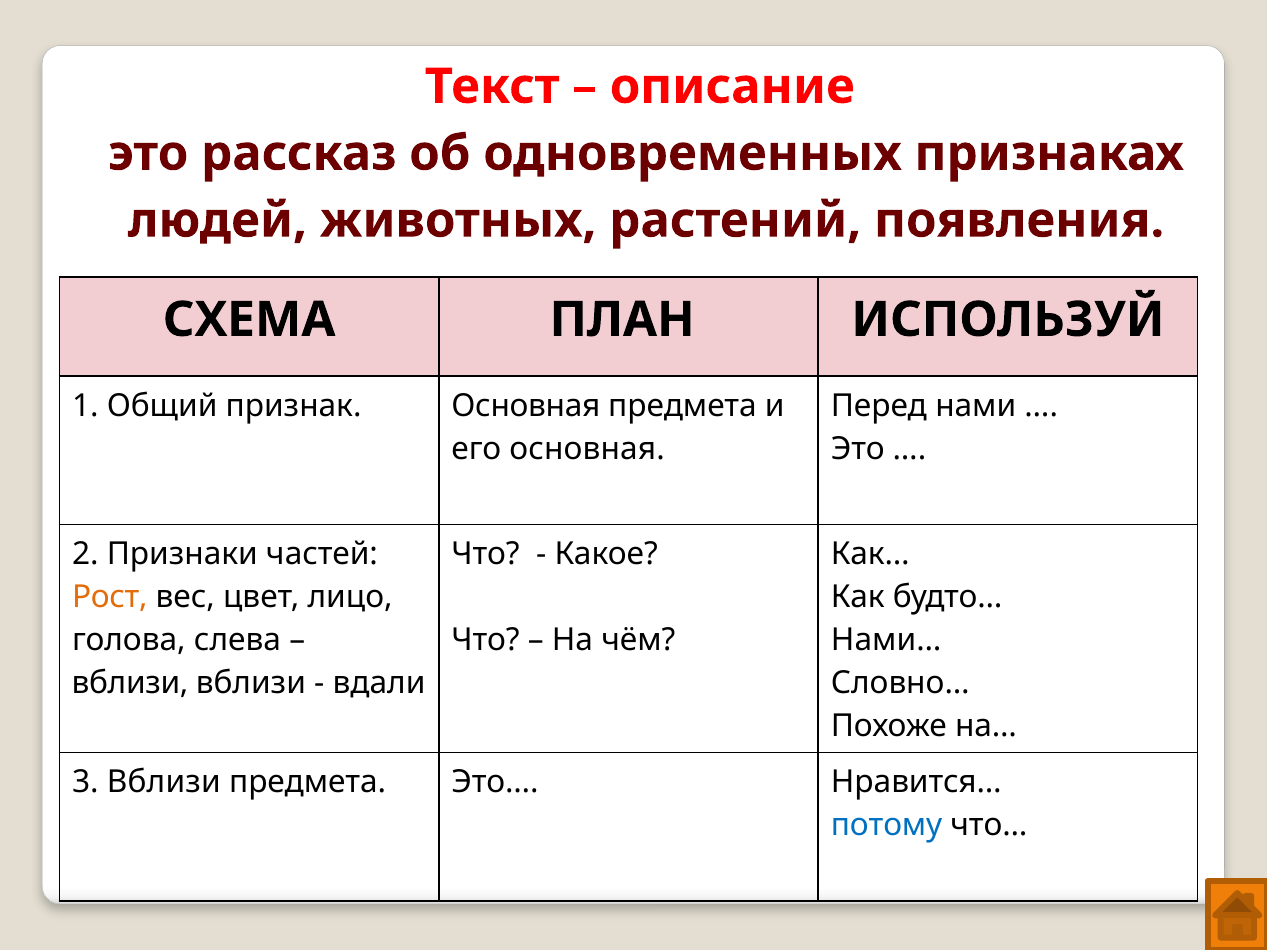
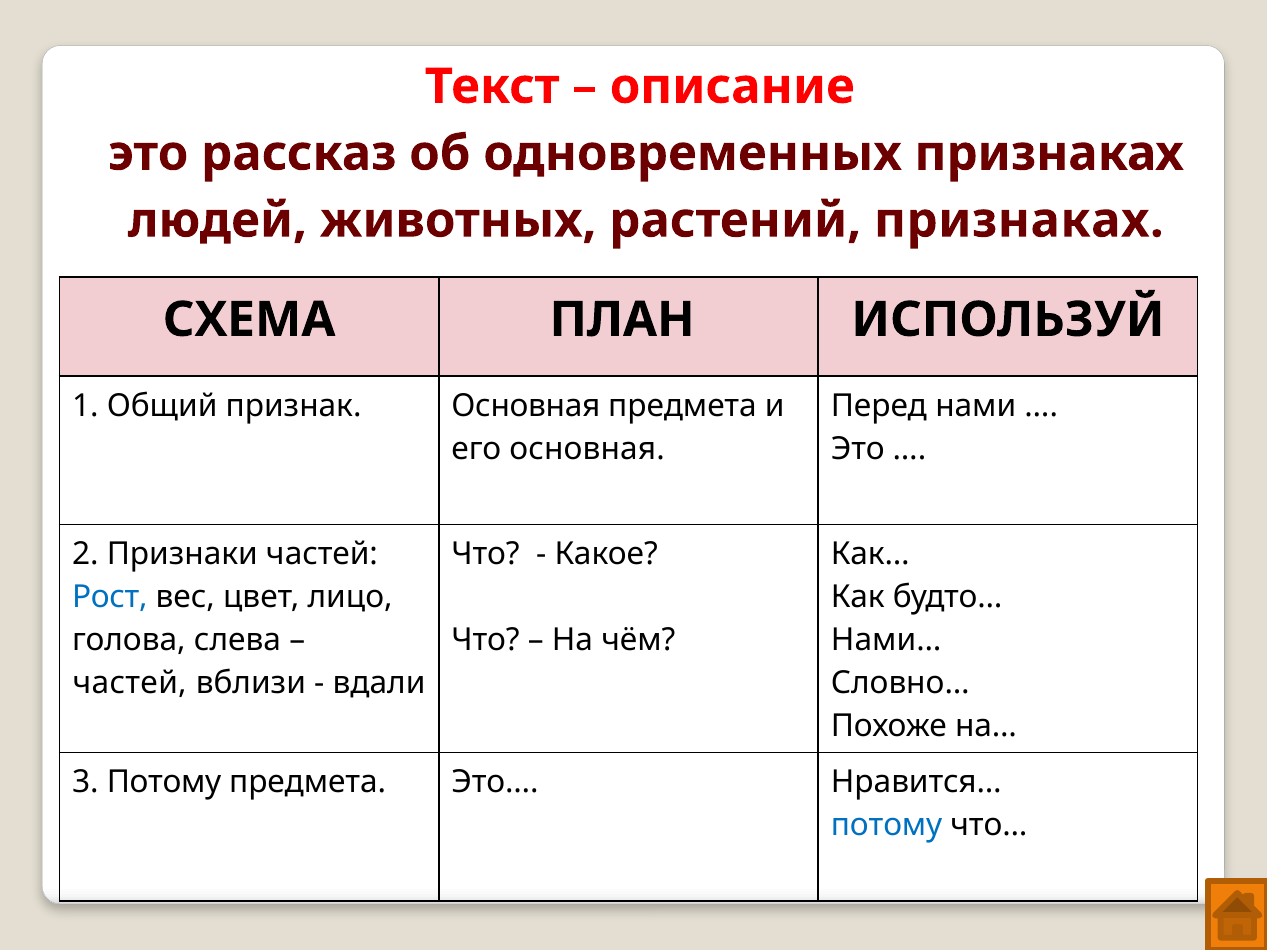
растений появления: появления -> признаках
Рост colour: orange -> blue
вблизи at (130, 684): вблизи -> частей
3 Вблизи: Вблизи -> Потому
